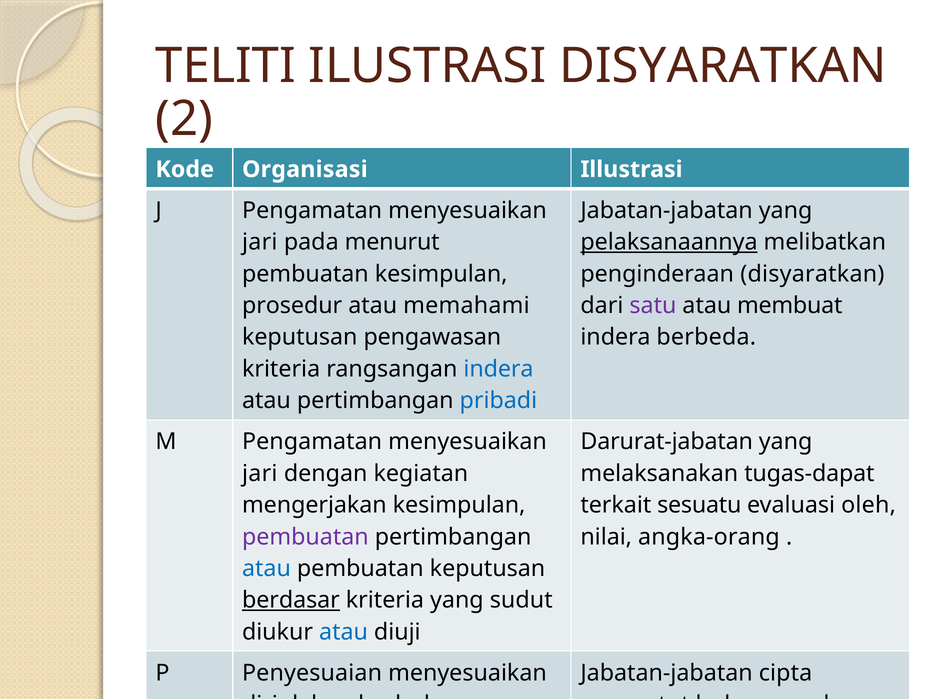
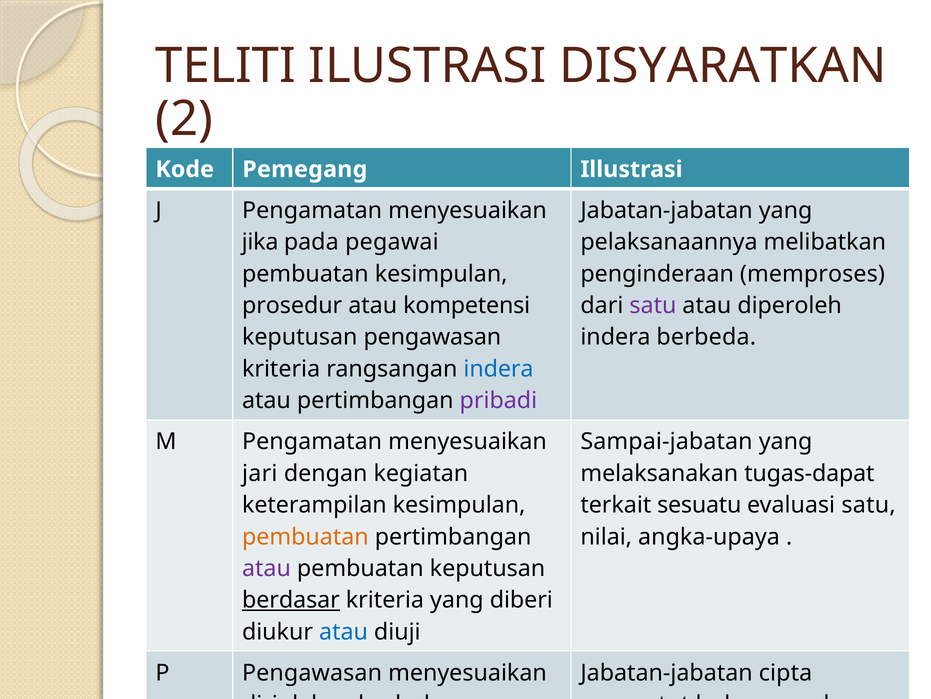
Organisasi: Organisasi -> Pemegang
jari at (260, 242): jari -> jika
menurut: menurut -> pegawai
pelaksanaannya underline: present -> none
penginderaan disyaratkan: disyaratkan -> memproses
memahami: memahami -> kompetensi
membuat: membuat -> diperoleh
pribadi colour: blue -> purple
Darurat-jabatan: Darurat-jabatan -> Sampai-jabatan
mengerjakan: mengerjakan -> keterampilan
evaluasi oleh: oleh -> satu
pembuatan at (305, 536) colour: purple -> orange
angka-orang: angka-orang -> angka-upaya
atau at (266, 568) colour: blue -> purple
sudut: sudut -> diberi
P Penyesuaian: Penyesuaian -> Pengawasan
